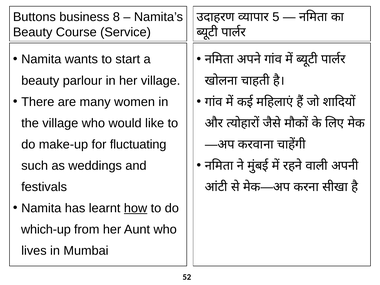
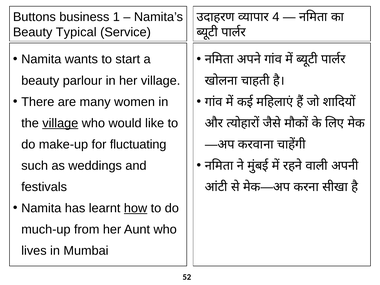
8: 8 -> 1
5: 5 -> 4
Course: Course -> Typical
village at (60, 123) underline: none -> present
which-up: which-up -> much-up
